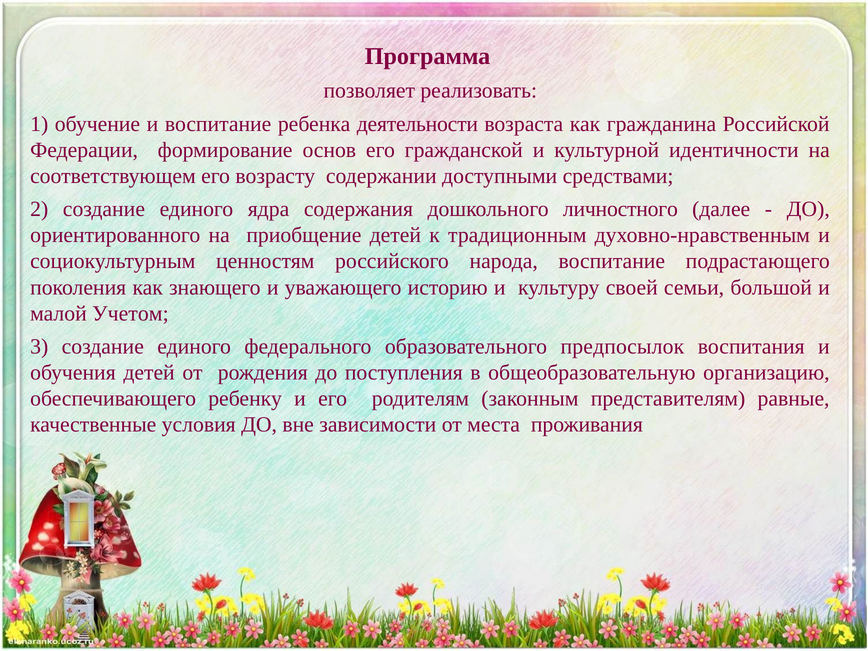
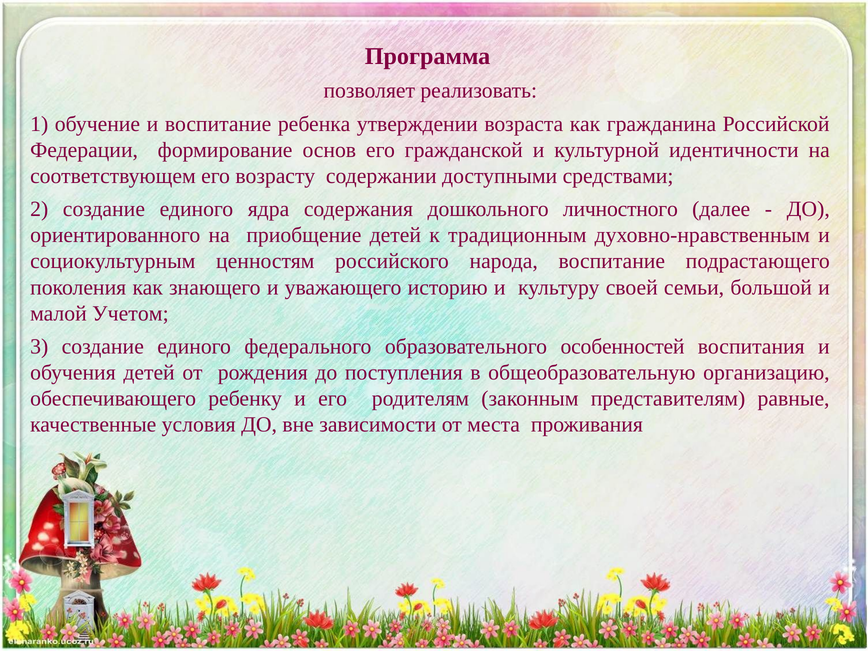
деятельности: деятельности -> утверждении
предпосылок: предпосылок -> особенностей
